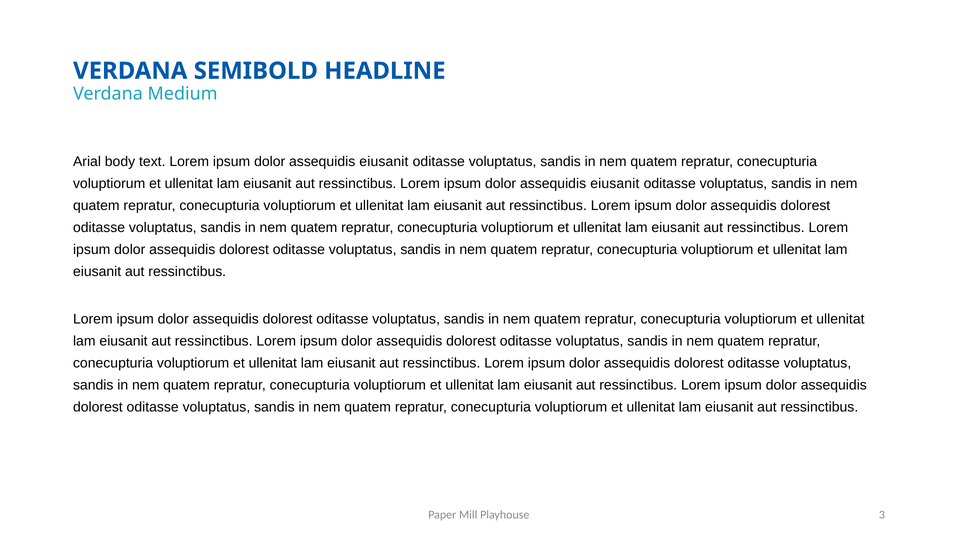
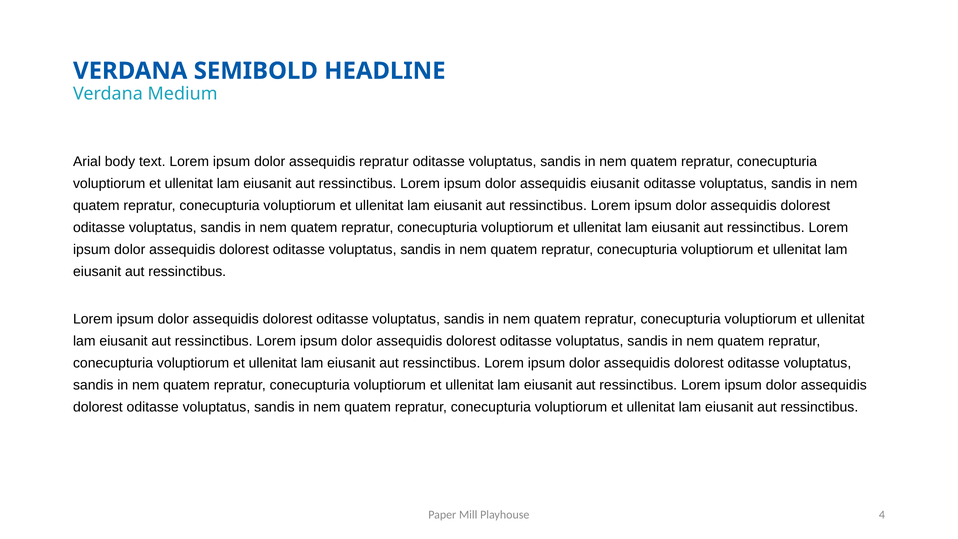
eiusanit at (384, 162): eiusanit -> repratur
3: 3 -> 4
